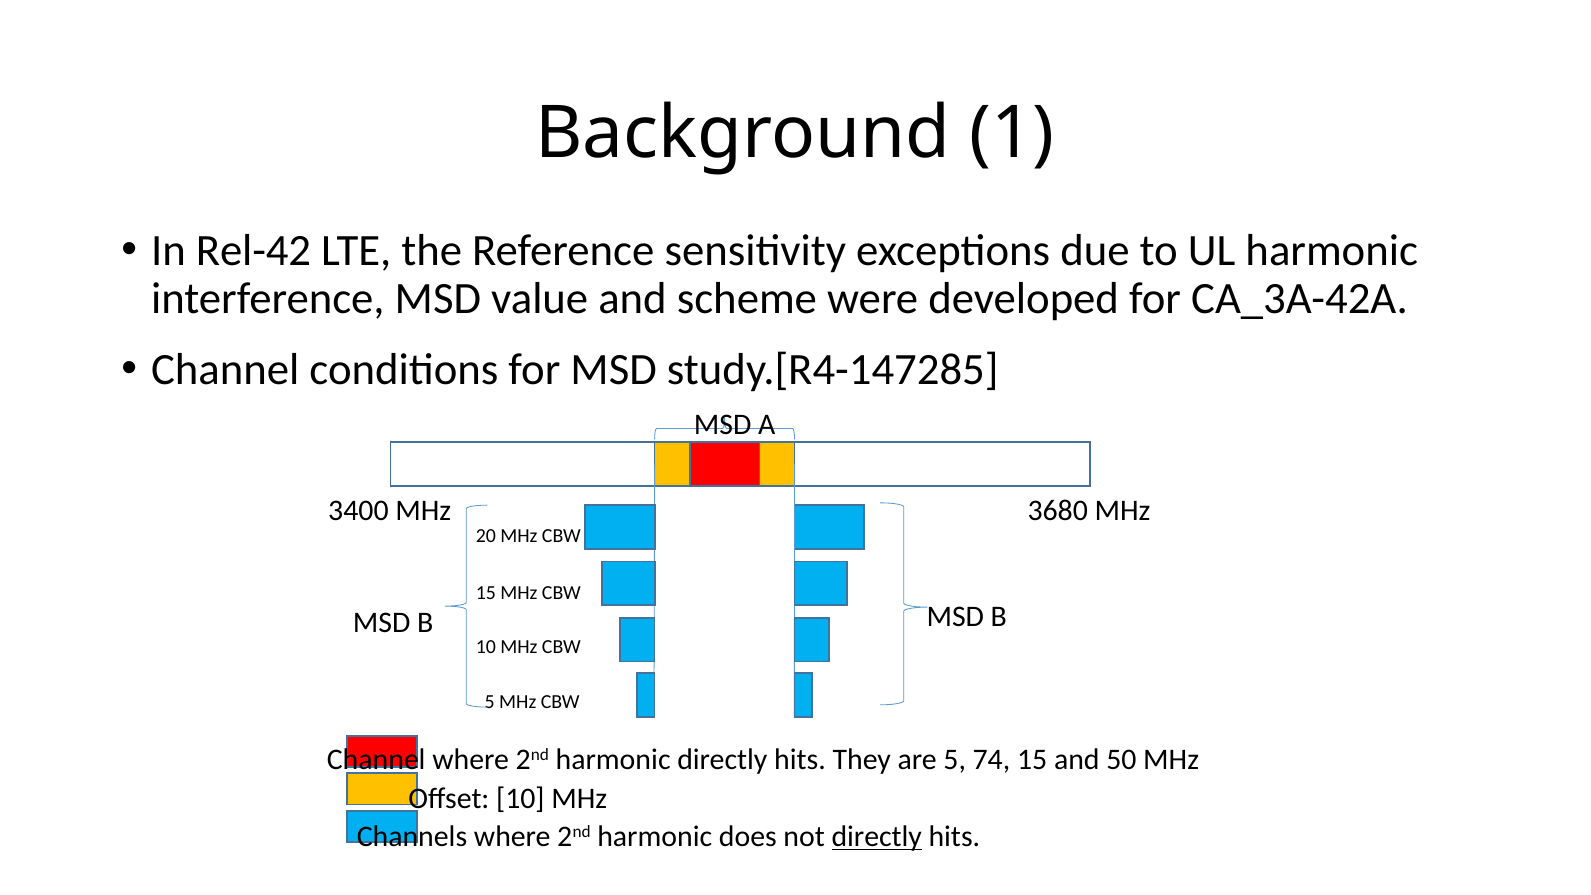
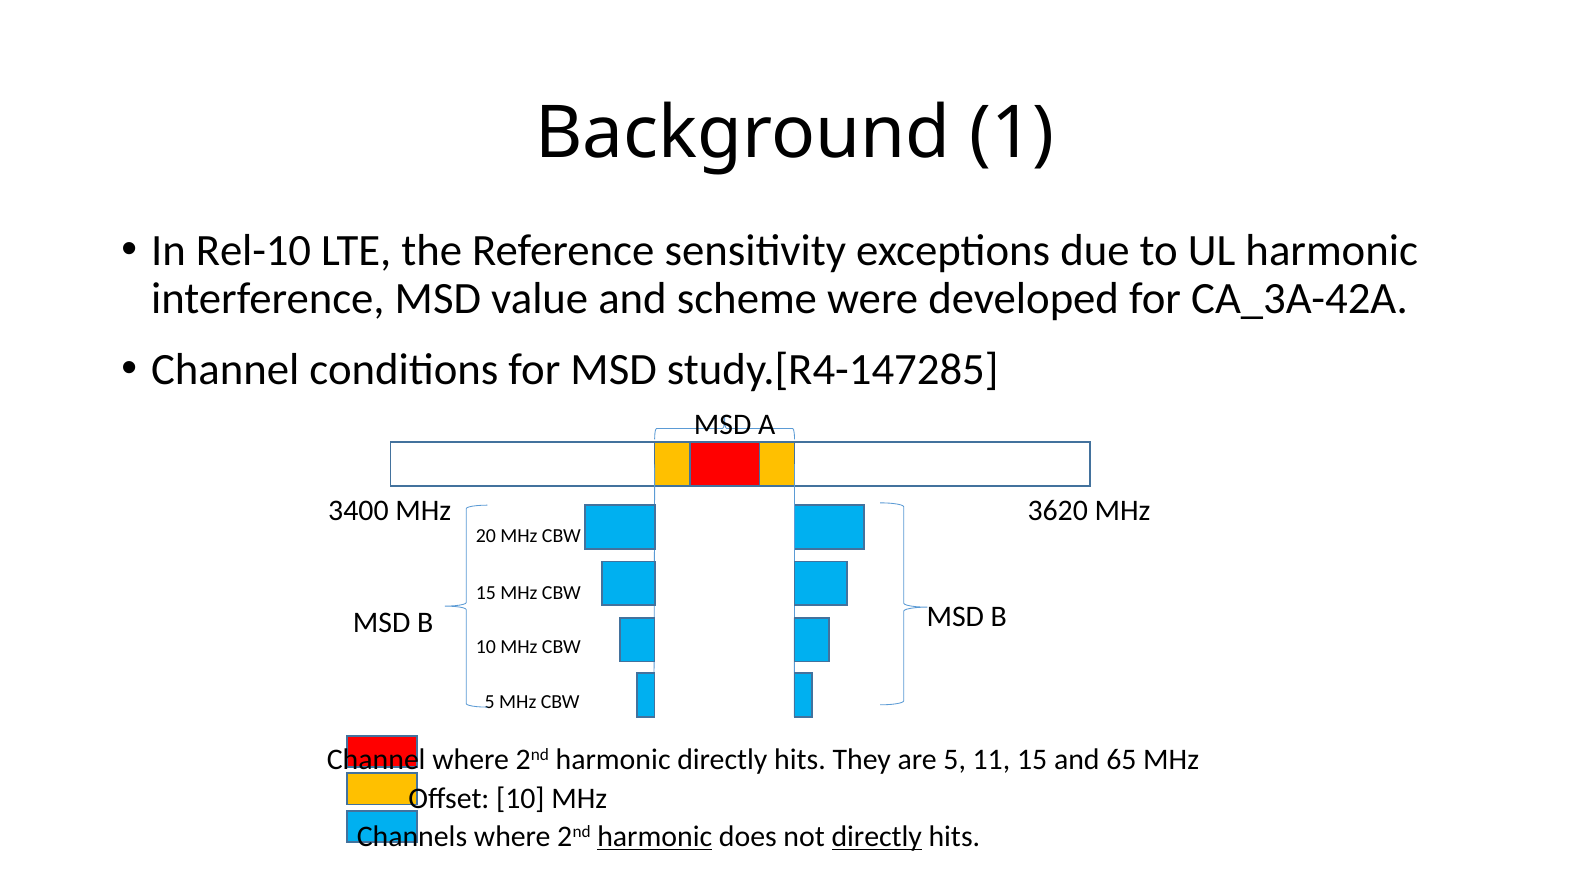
Rel-42: Rel-42 -> Rel-10
3680: 3680 -> 3620
74: 74 -> 11
50: 50 -> 65
harmonic at (655, 837) underline: none -> present
